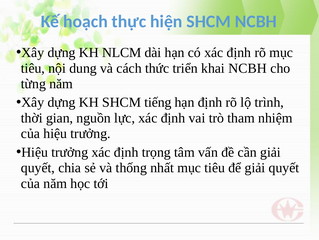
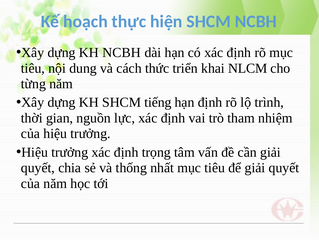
KH NLCM: NLCM -> NCBH
khai NCBH: NCBH -> NLCM
